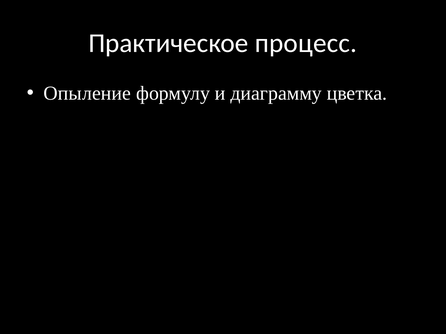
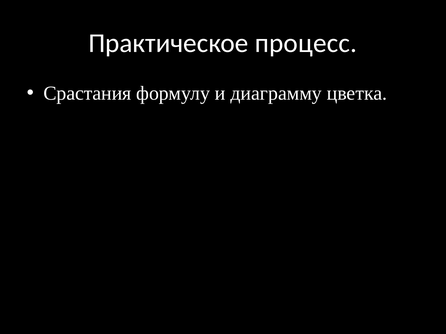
Опыление: Опыление -> Срастания
